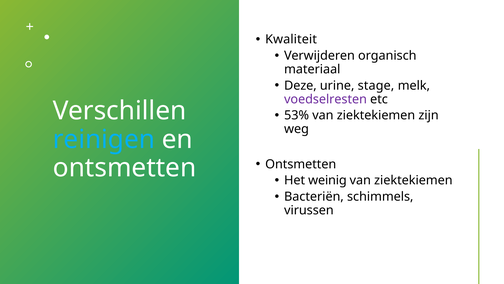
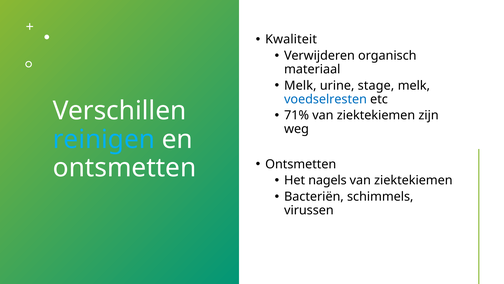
Deze at (300, 85): Deze -> Melk
voedselresten colour: purple -> blue
53%: 53% -> 71%
weinig: weinig -> nagels
